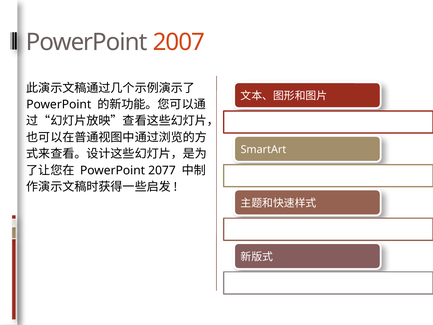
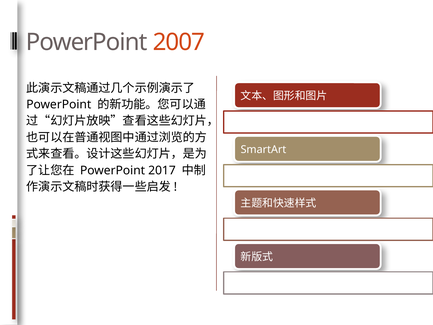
2077: 2077 -> 2017
